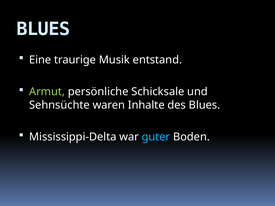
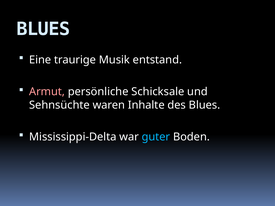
Armut colour: light green -> pink
